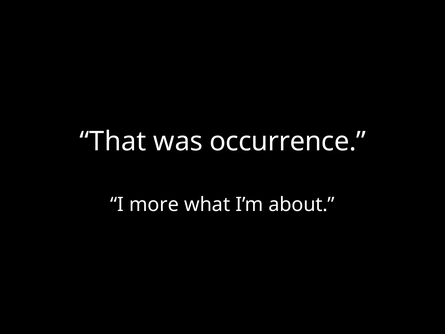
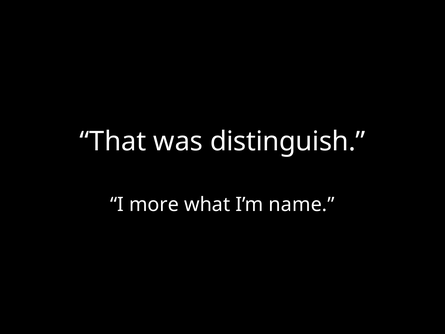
occurrence: occurrence -> distinguish
about: about -> name
